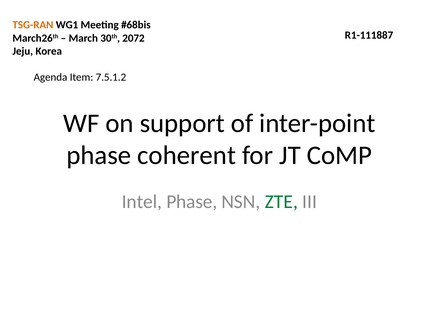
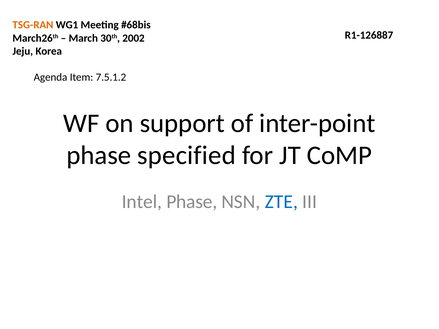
R1-111887: R1-111887 -> R1-126887
2072: 2072 -> 2002
coherent: coherent -> specified
ZTE colour: green -> blue
